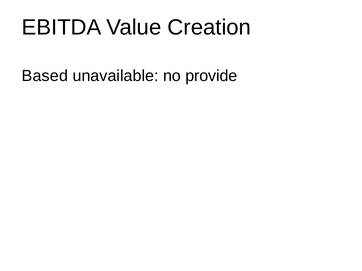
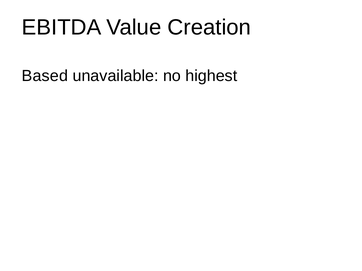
provide: provide -> highest
